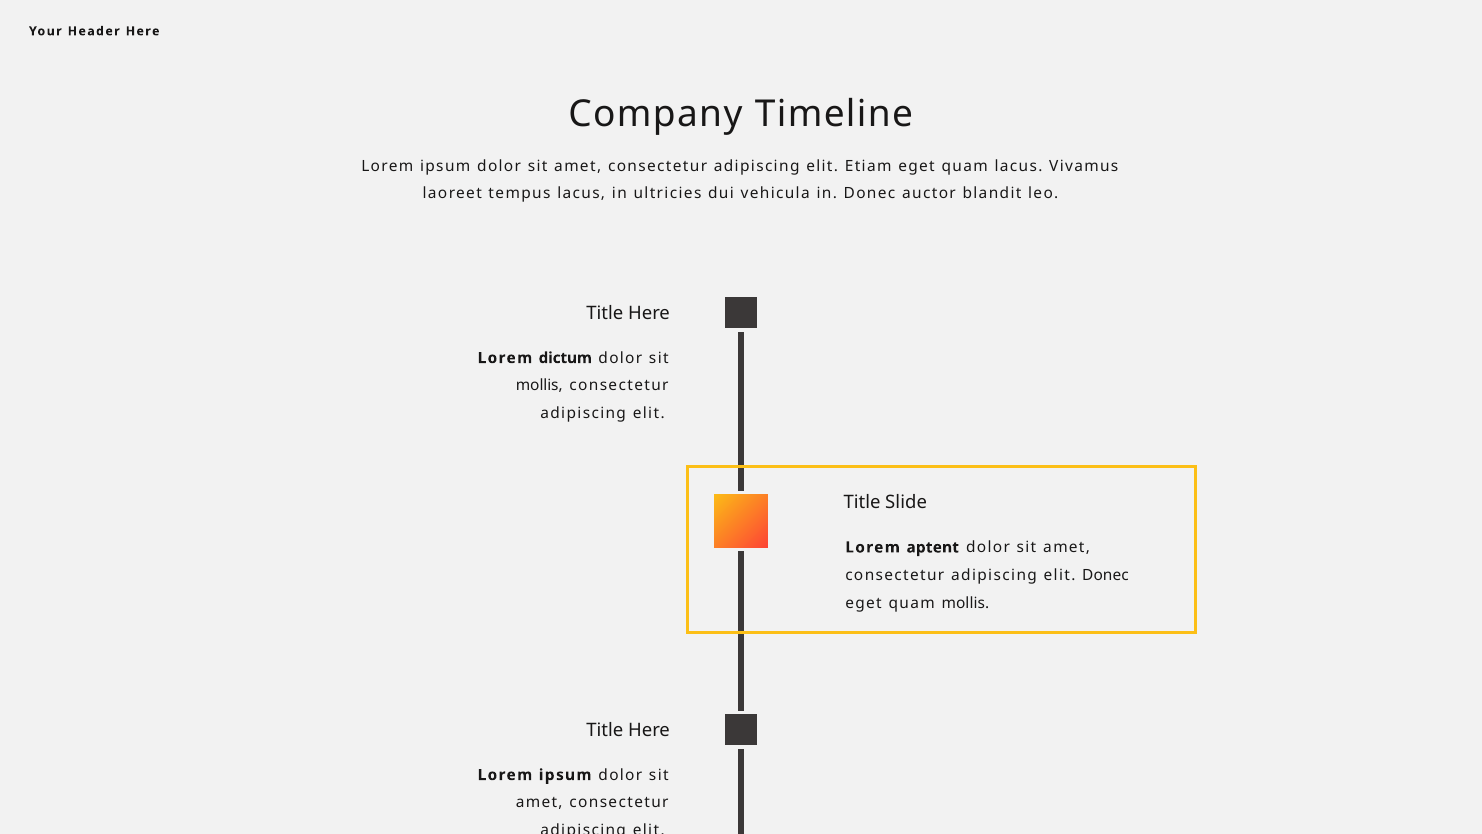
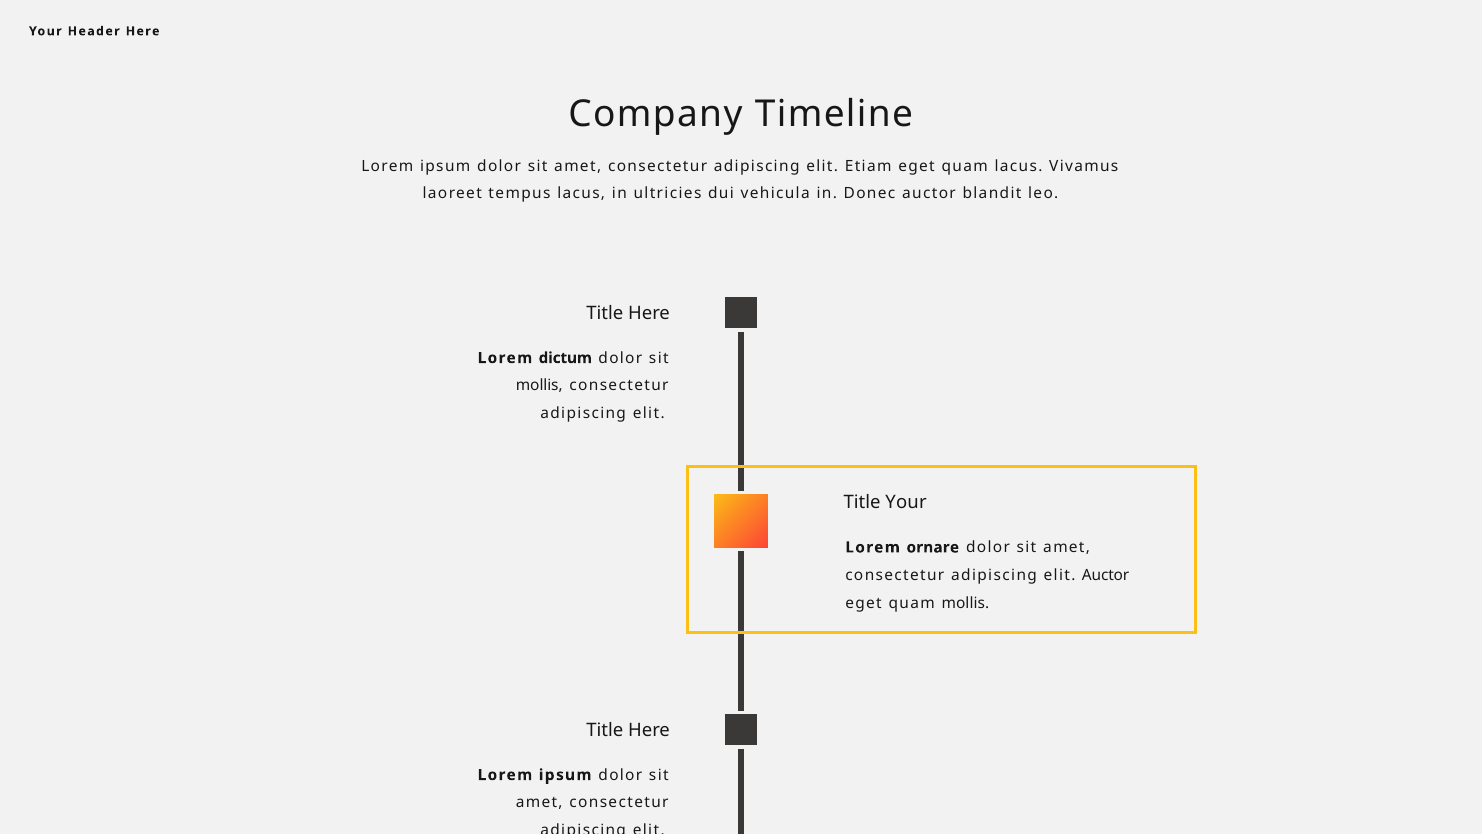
Title Slide: Slide -> Your
aptent: aptent -> ornare
elit Donec: Donec -> Auctor
